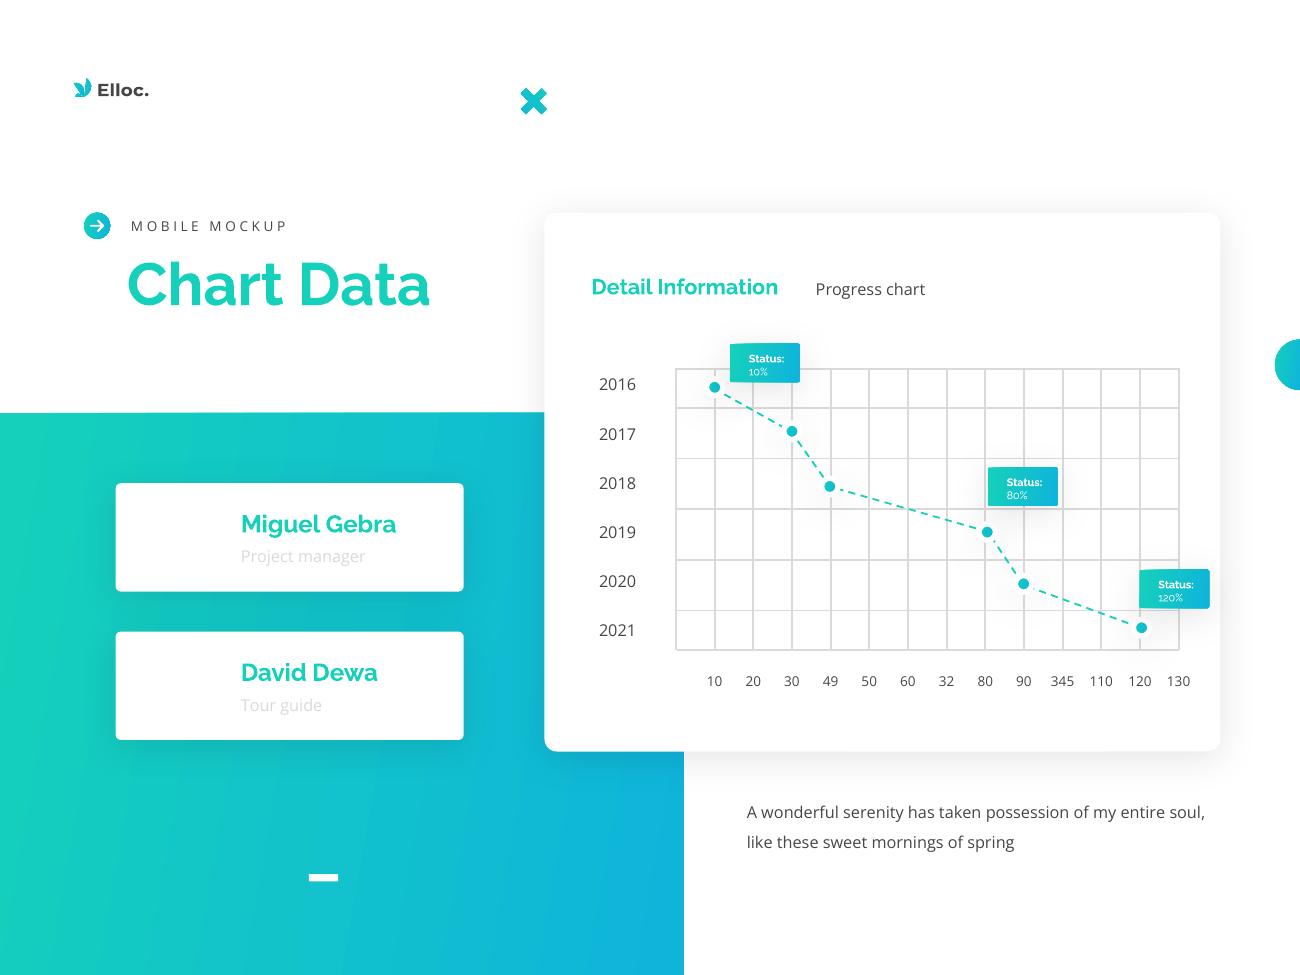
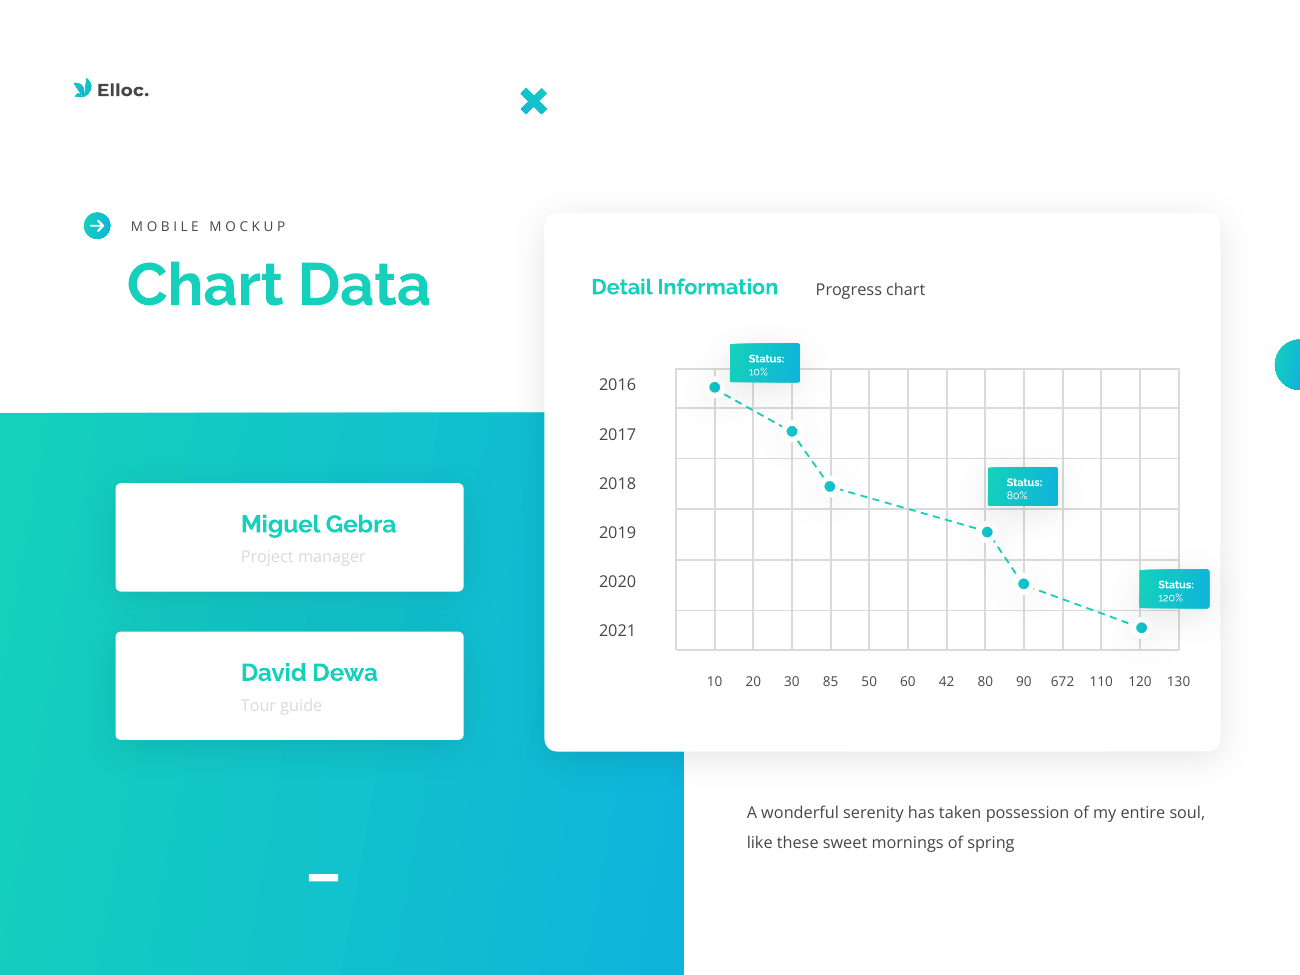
49: 49 -> 85
32: 32 -> 42
345: 345 -> 672
